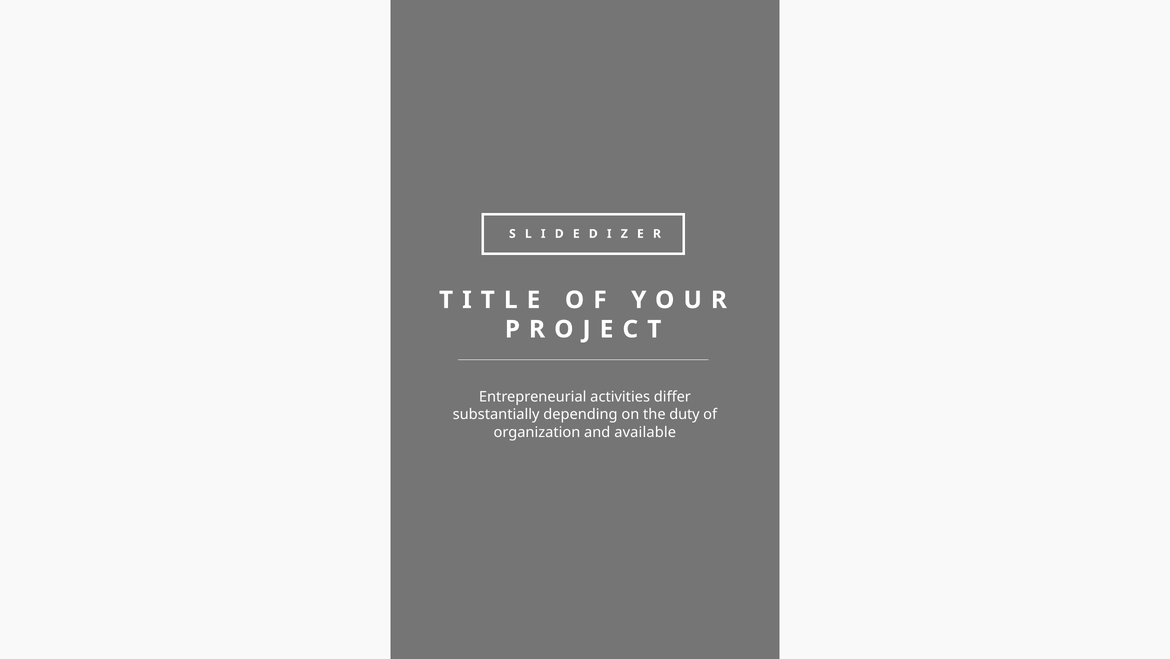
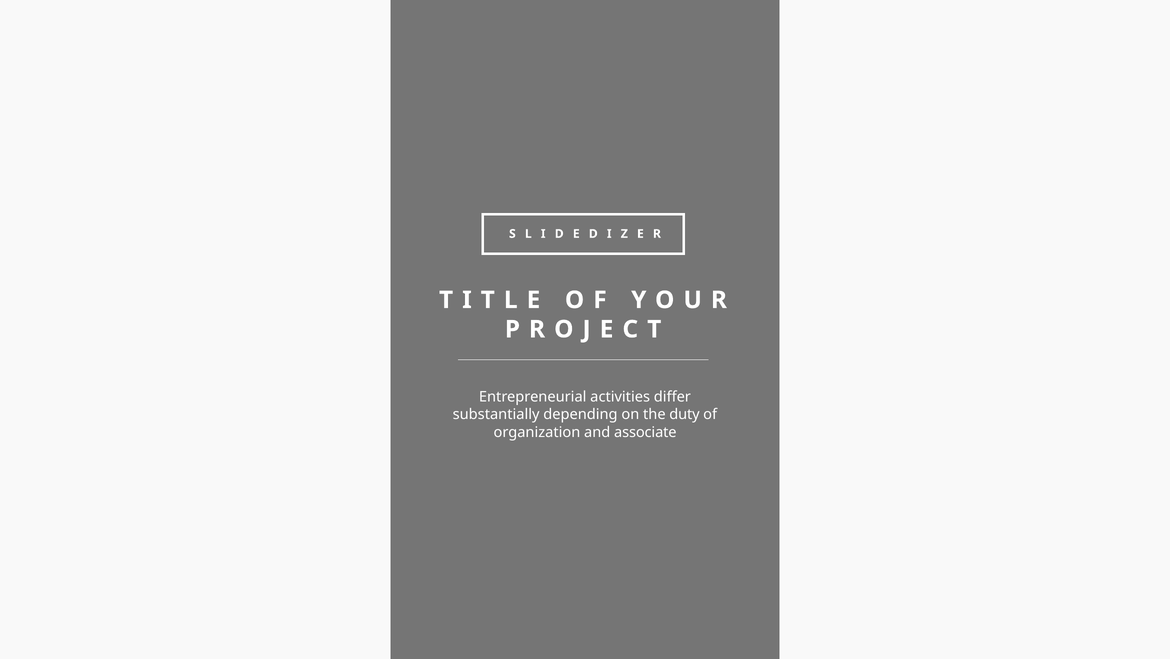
available: available -> associate
